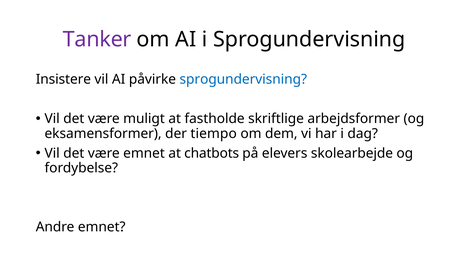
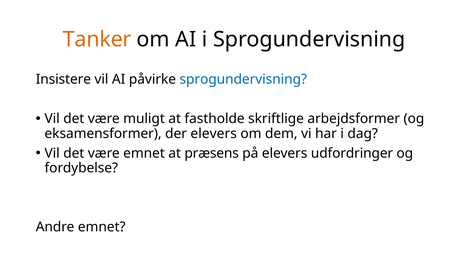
Tanker colour: purple -> orange
der tiempo: tiempo -> elevers
chatbots: chatbots -> præsens
skolearbejde: skolearbejde -> udfordringer
